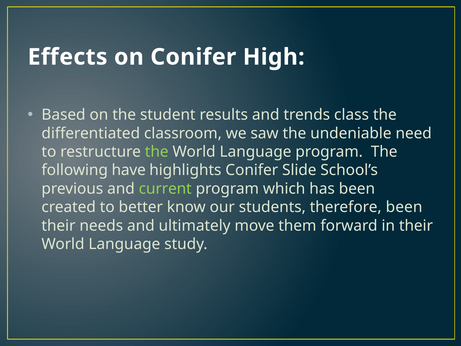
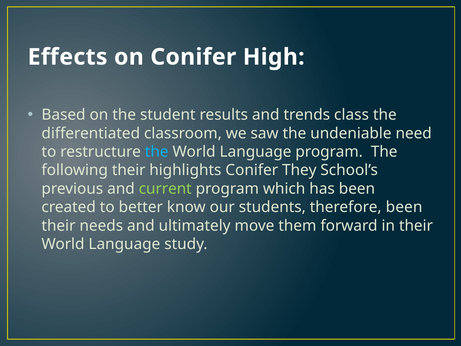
the at (157, 152) colour: light green -> light blue
following have: have -> their
Slide: Slide -> They
